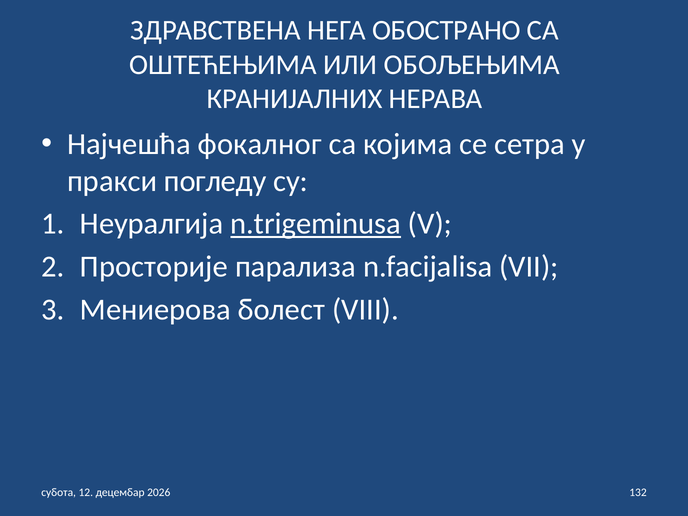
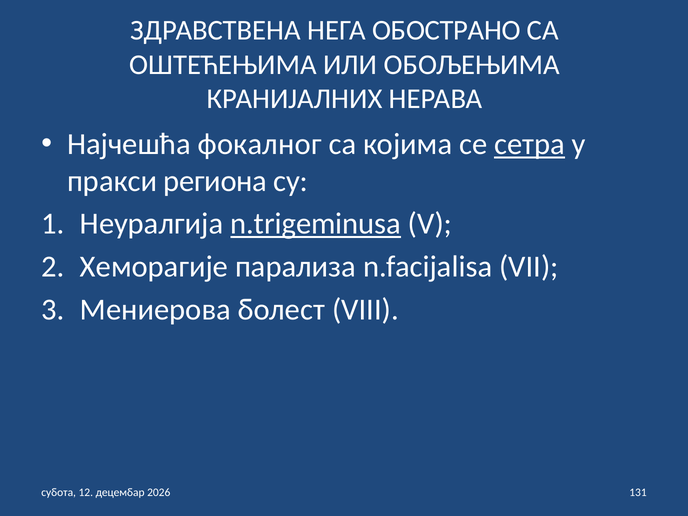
сетра underline: none -> present
погледу: погледу -> региона
Просторије: Просторије -> Хеморагије
132: 132 -> 131
